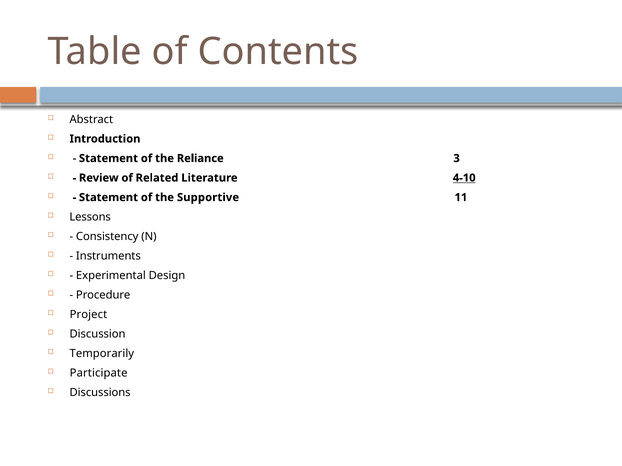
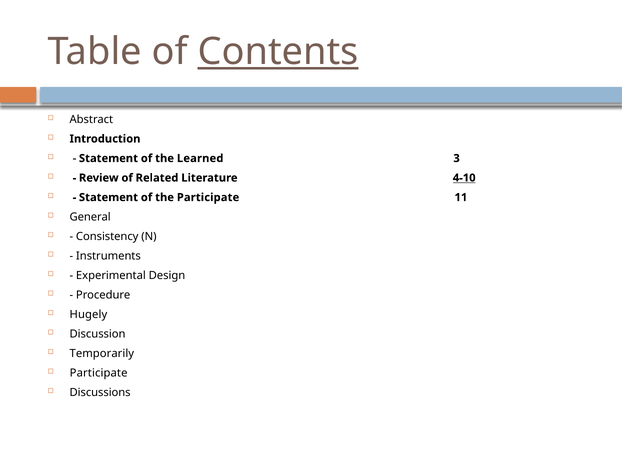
Contents underline: none -> present
Reliance: Reliance -> Learned
the Supportive: Supportive -> Participate
Lessons: Lessons -> General
Project: Project -> Hugely
